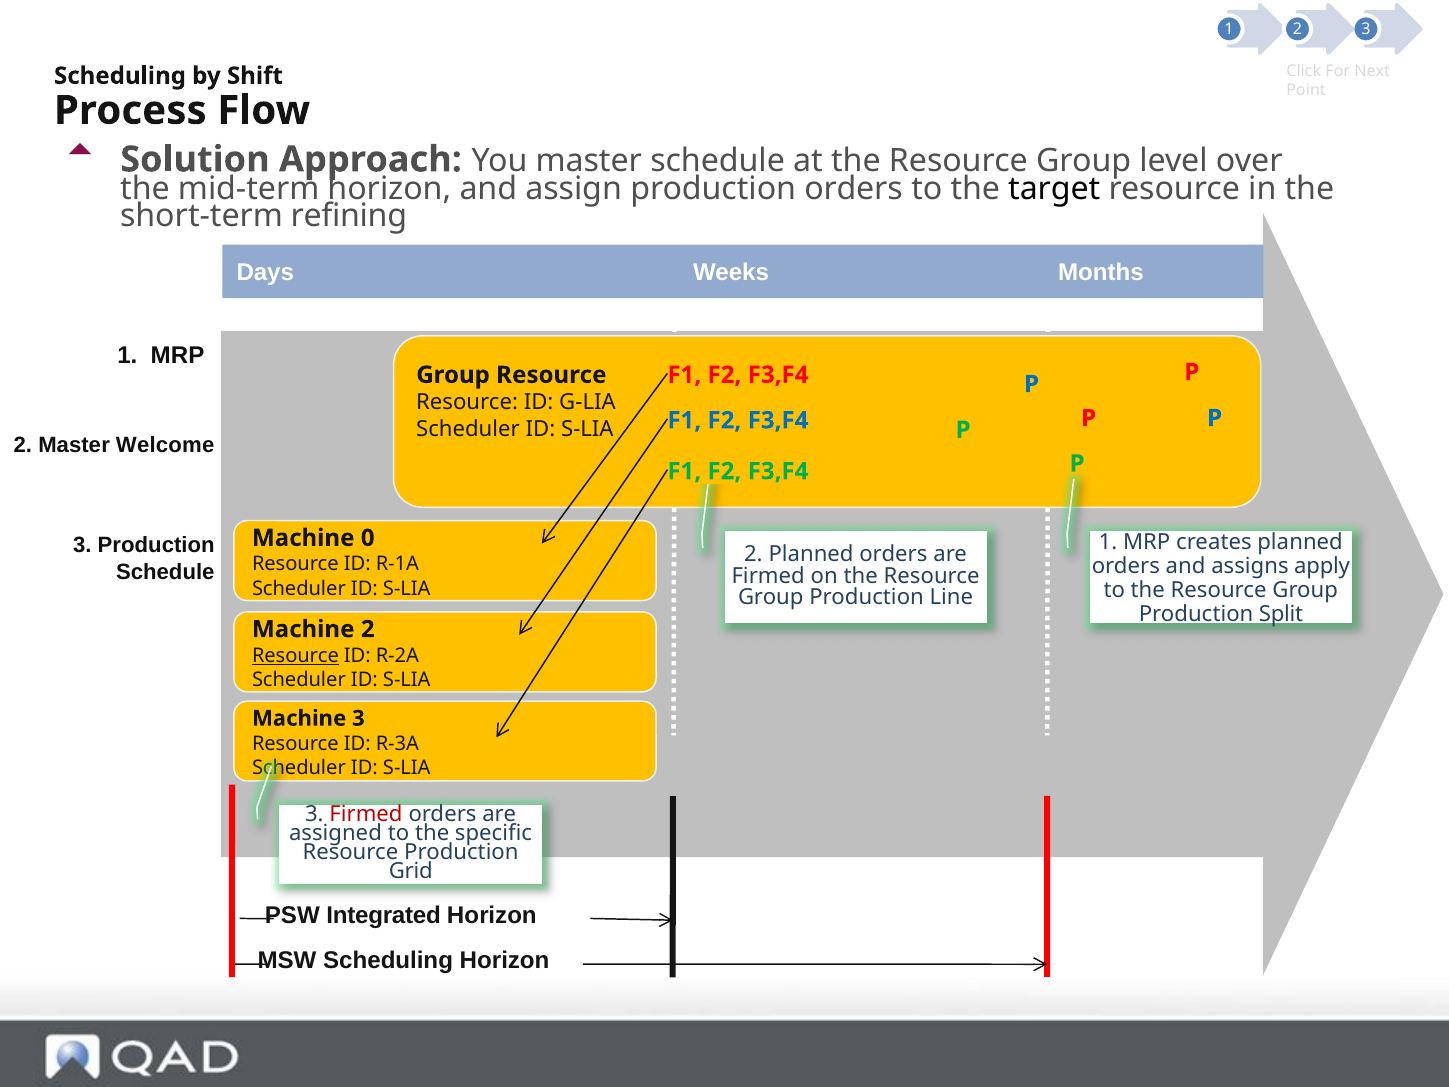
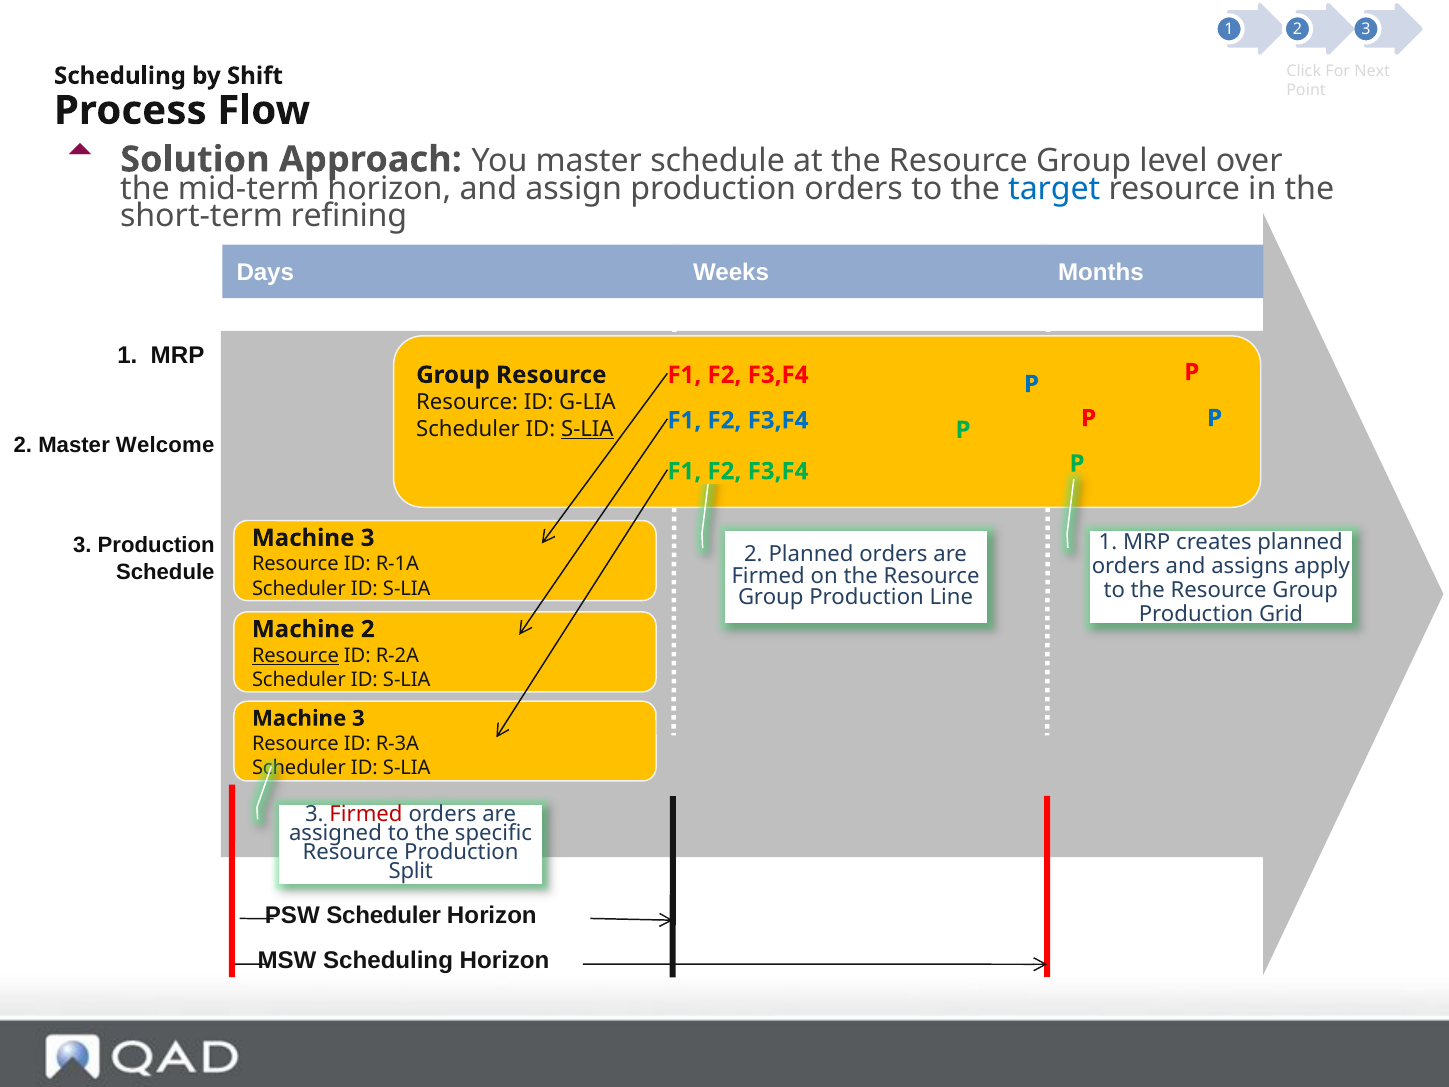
target colour: black -> blue
S-LIA at (587, 429) underline: none -> present
0 at (368, 538): 0 -> 3
Split: Split -> Grid
Grid: Grid -> Split
PSW Integrated: Integrated -> Scheduler
